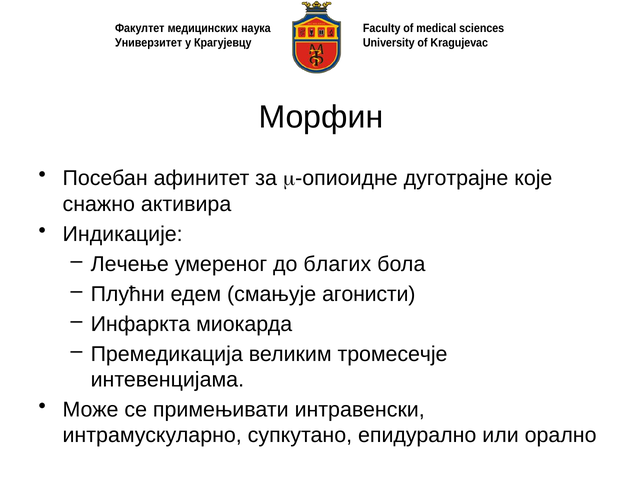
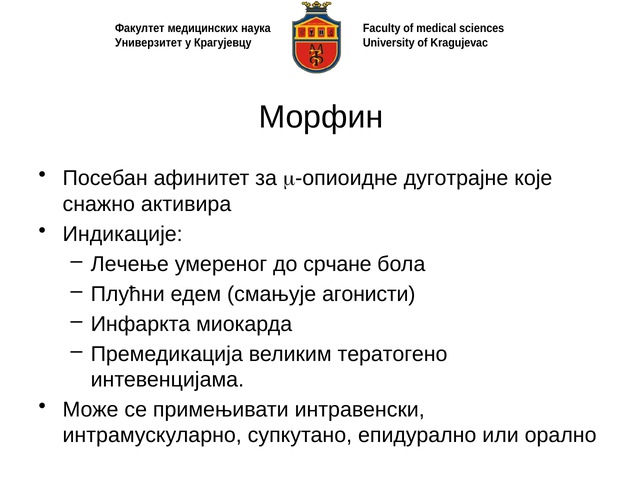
благих: благих -> срчане
тромесечје: тромесечје -> тератогено
